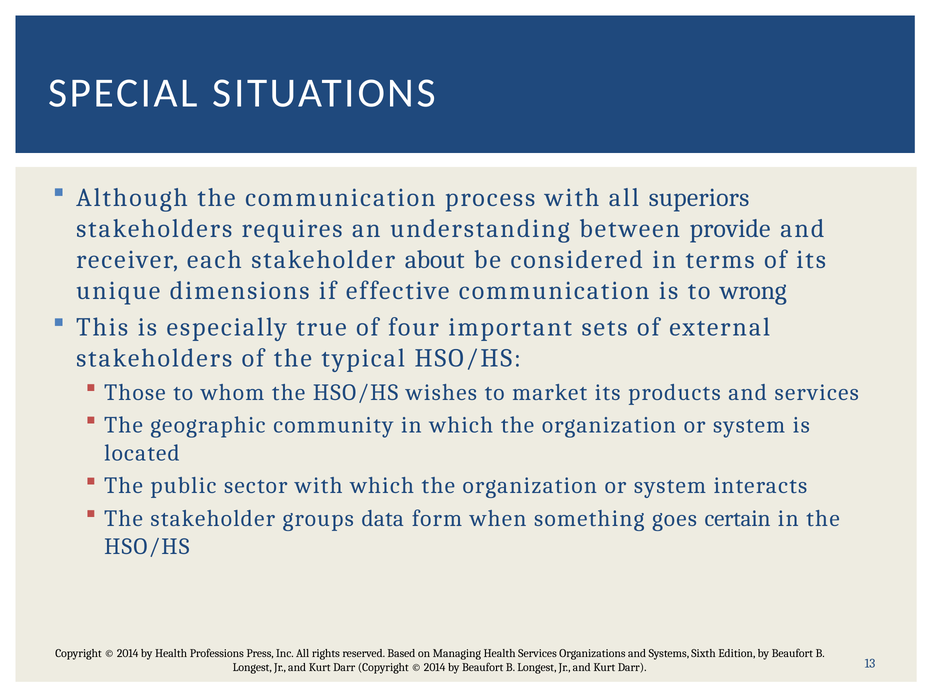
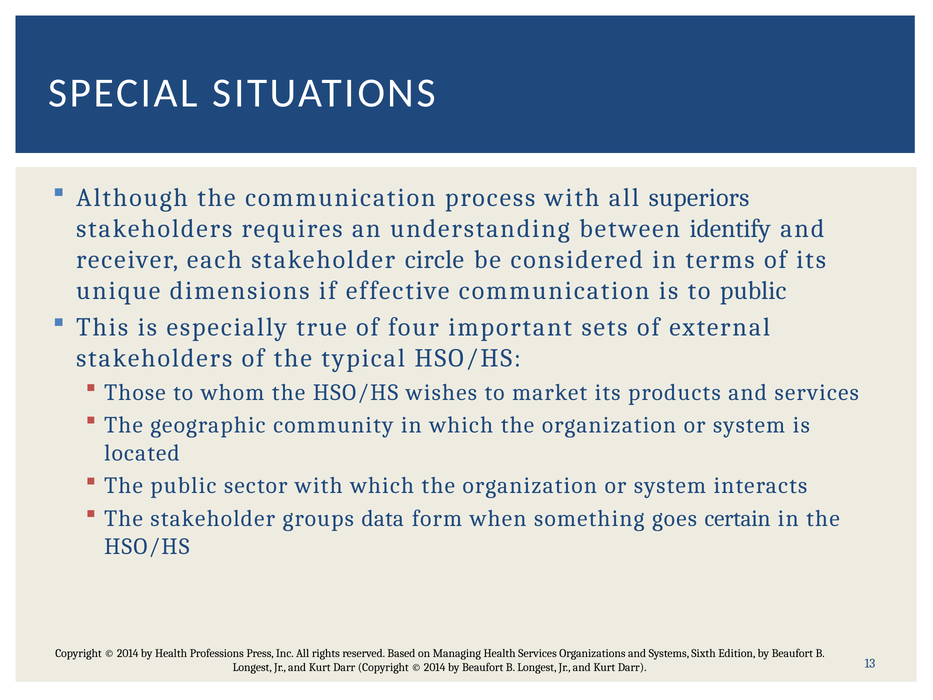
provide: provide -> identify
about: about -> circle
to wrong: wrong -> public
